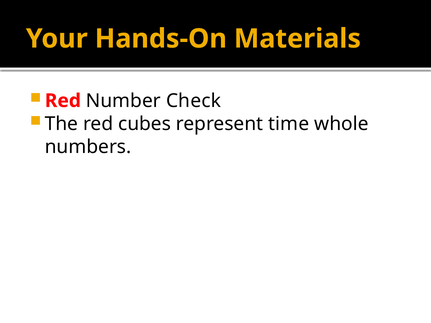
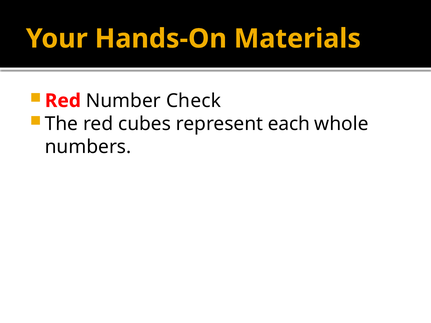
time: time -> each
